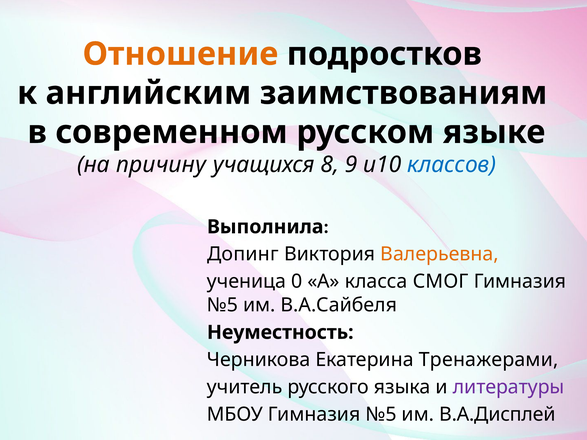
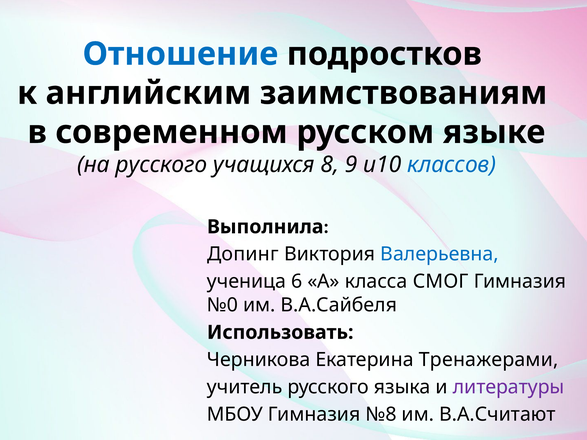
Отношение colour: orange -> blue
на причину: причину -> русского
Валерьевна colour: orange -> blue
0: 0 -> 6
№5 at (223, 305): №5 -> №0
Неуместность: Неуместность -> Использовать
МБОУ Гимназия №5: №5 -> №8
В.А.Дисплей: В.А.Дисплей -> В.А.Считают
